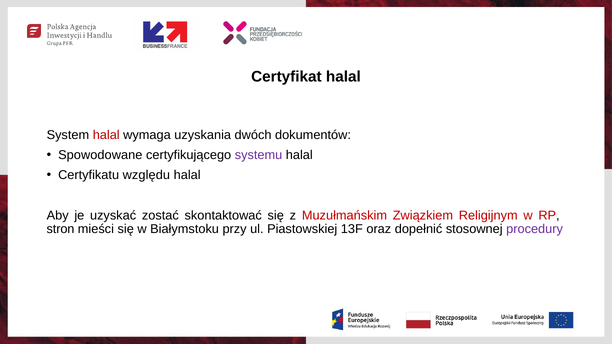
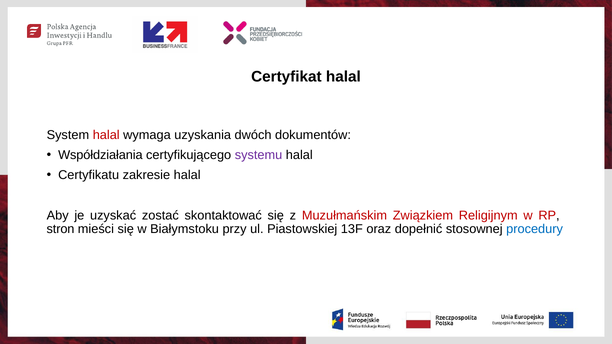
Spowodowane: Spowodowane -> Współdziałania
względu: względu -> zakresie
procedury colour: purple -> blue
